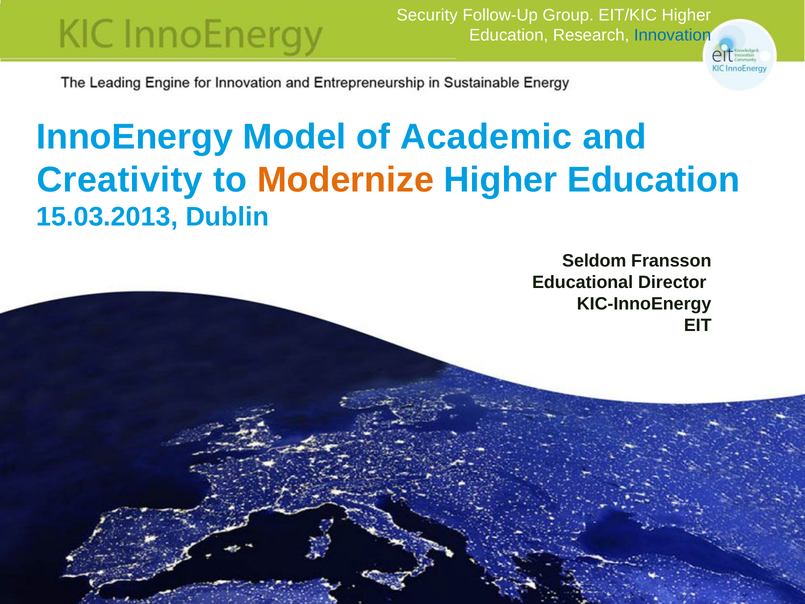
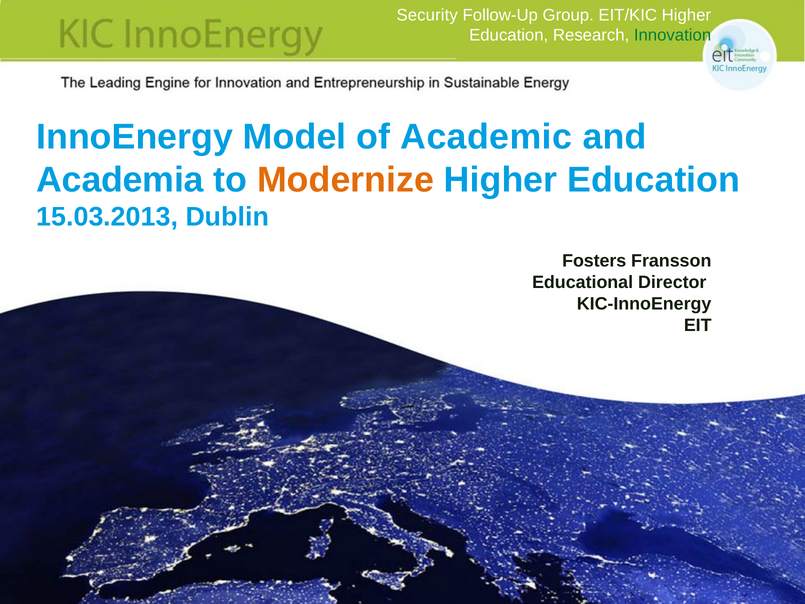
Innovation colour: blue -> green
Creativity: Creativity -> Academia
Seldom: Seldom -> Fosters
